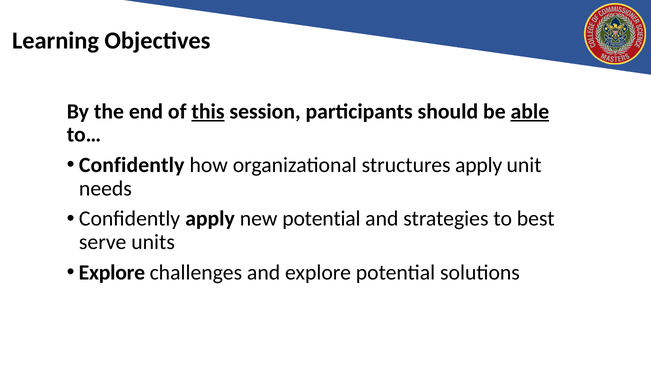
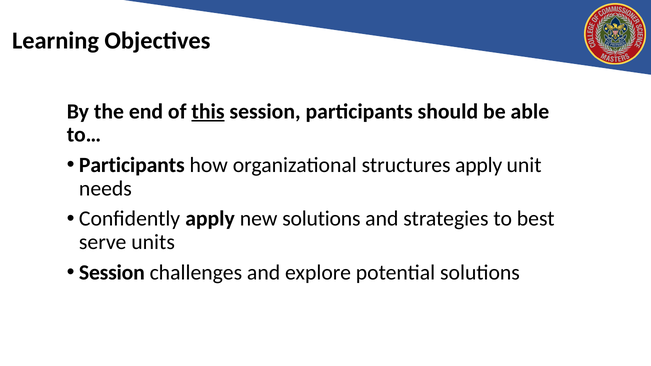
able underline: present -> none
Confidently at (132, 165): Confidently -> Participants
new potential: potential -> solutions
Explore at (112, 272): Explore -> Session
